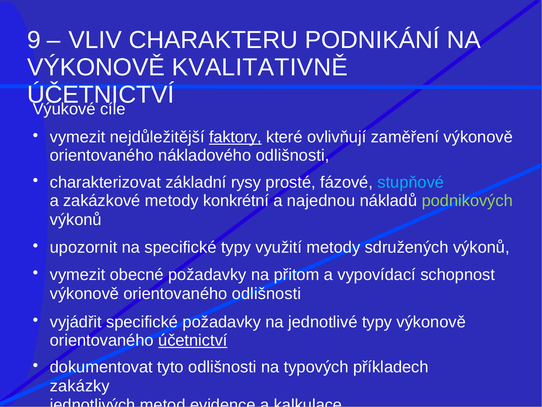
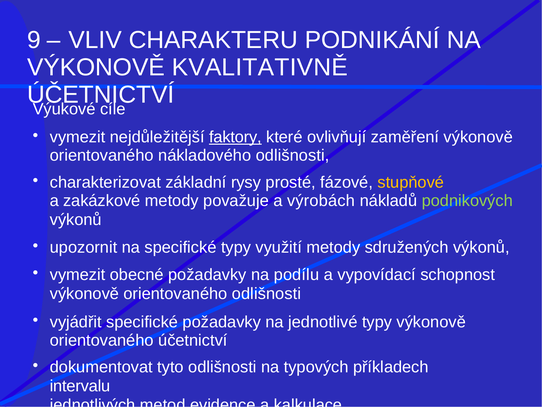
stupňové colour: light blue -> yellow
konkrétní: konkrétní -> považuje
najednou: najednou -> výrobách
přitom: přitom -> podílu
účetnictví at (193, 340) underline: present -> none
zakázky: zakázky -> intervalu
